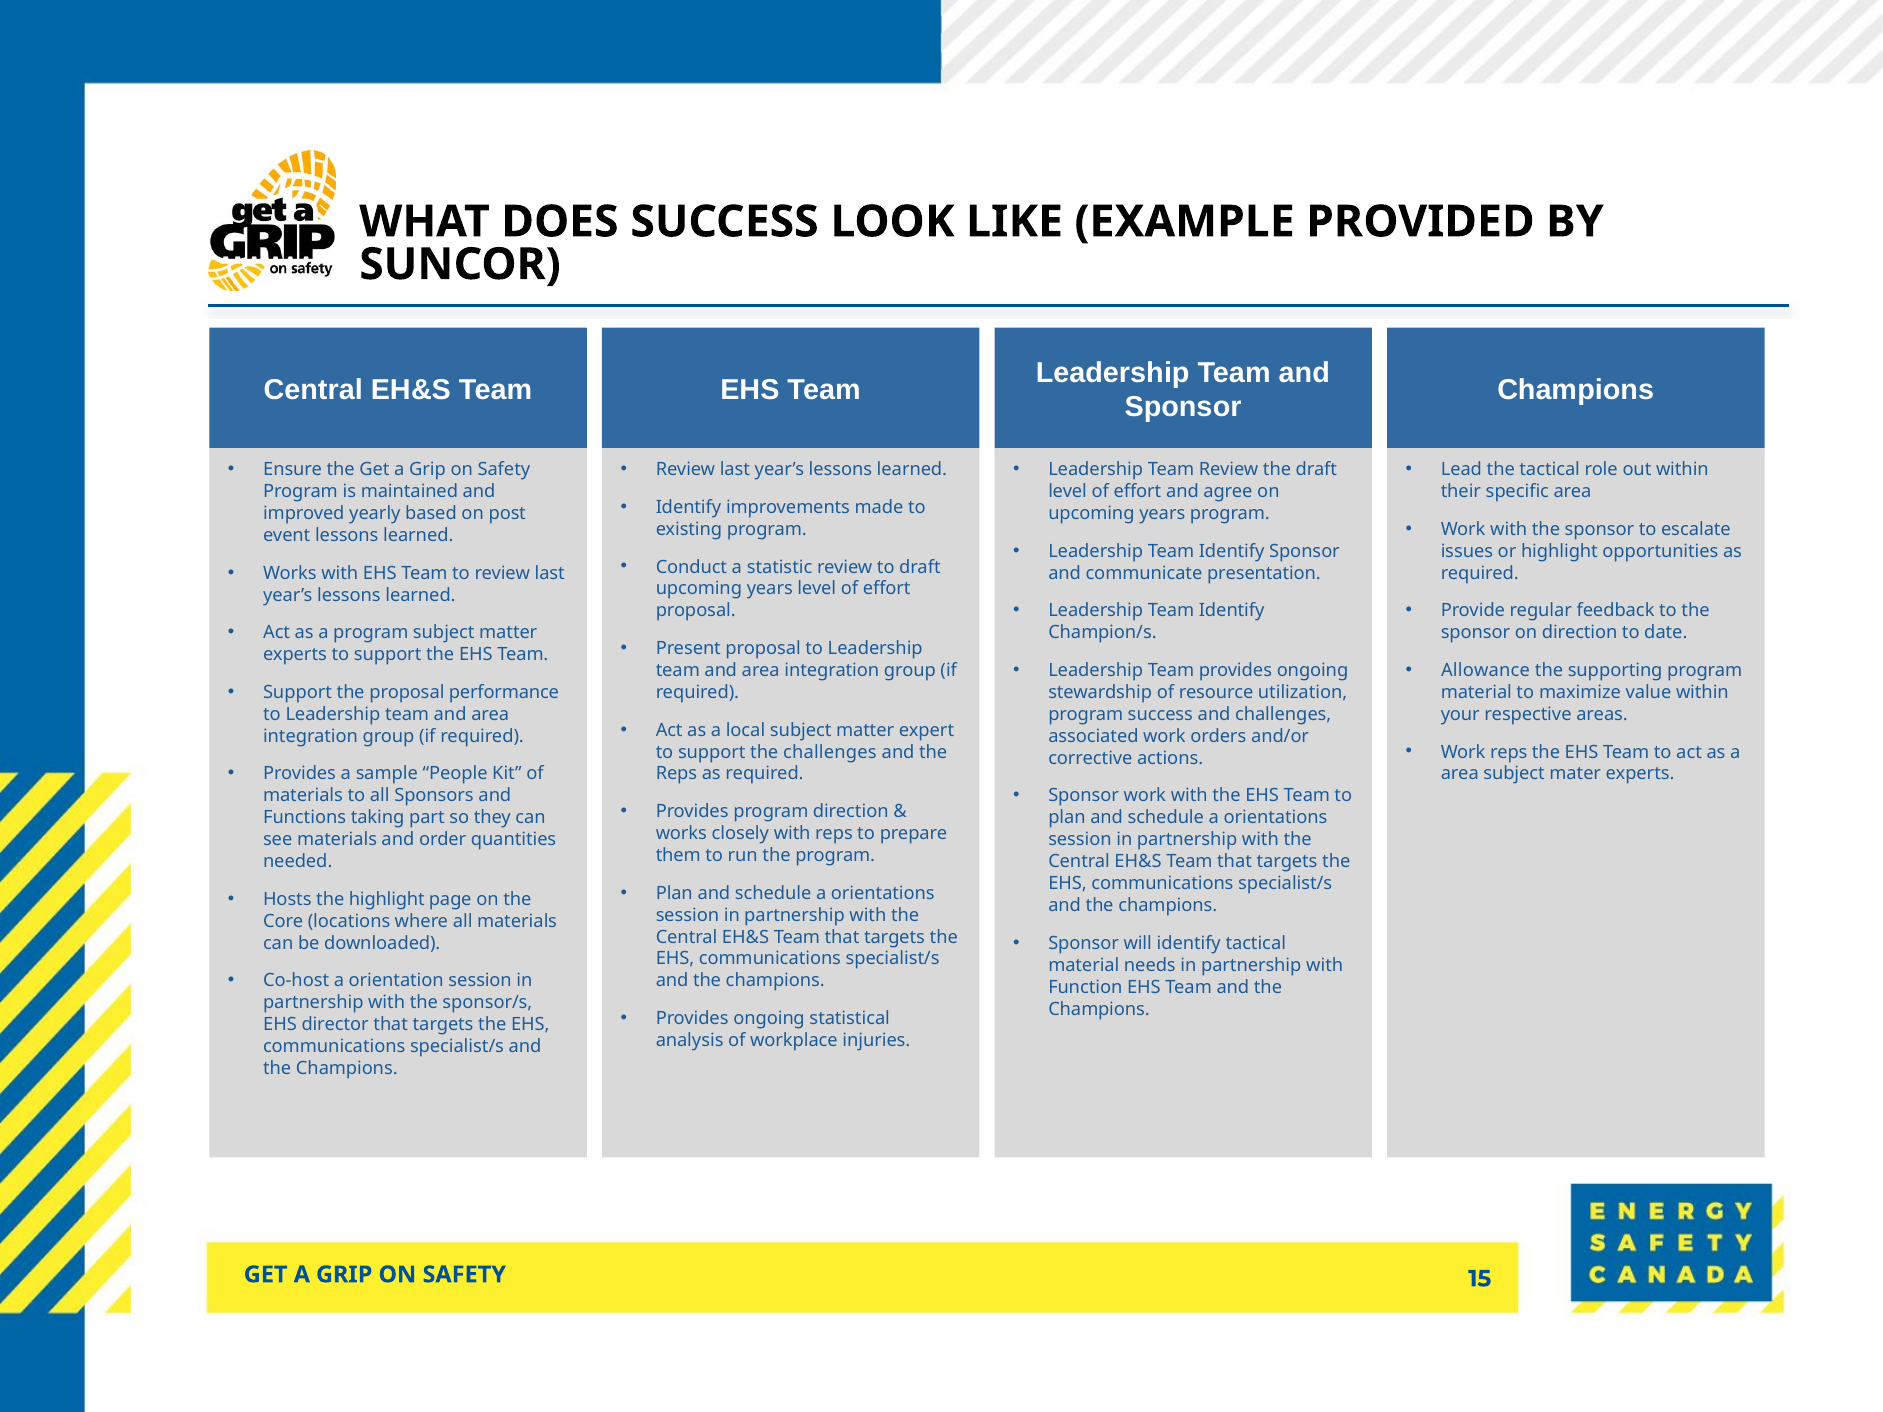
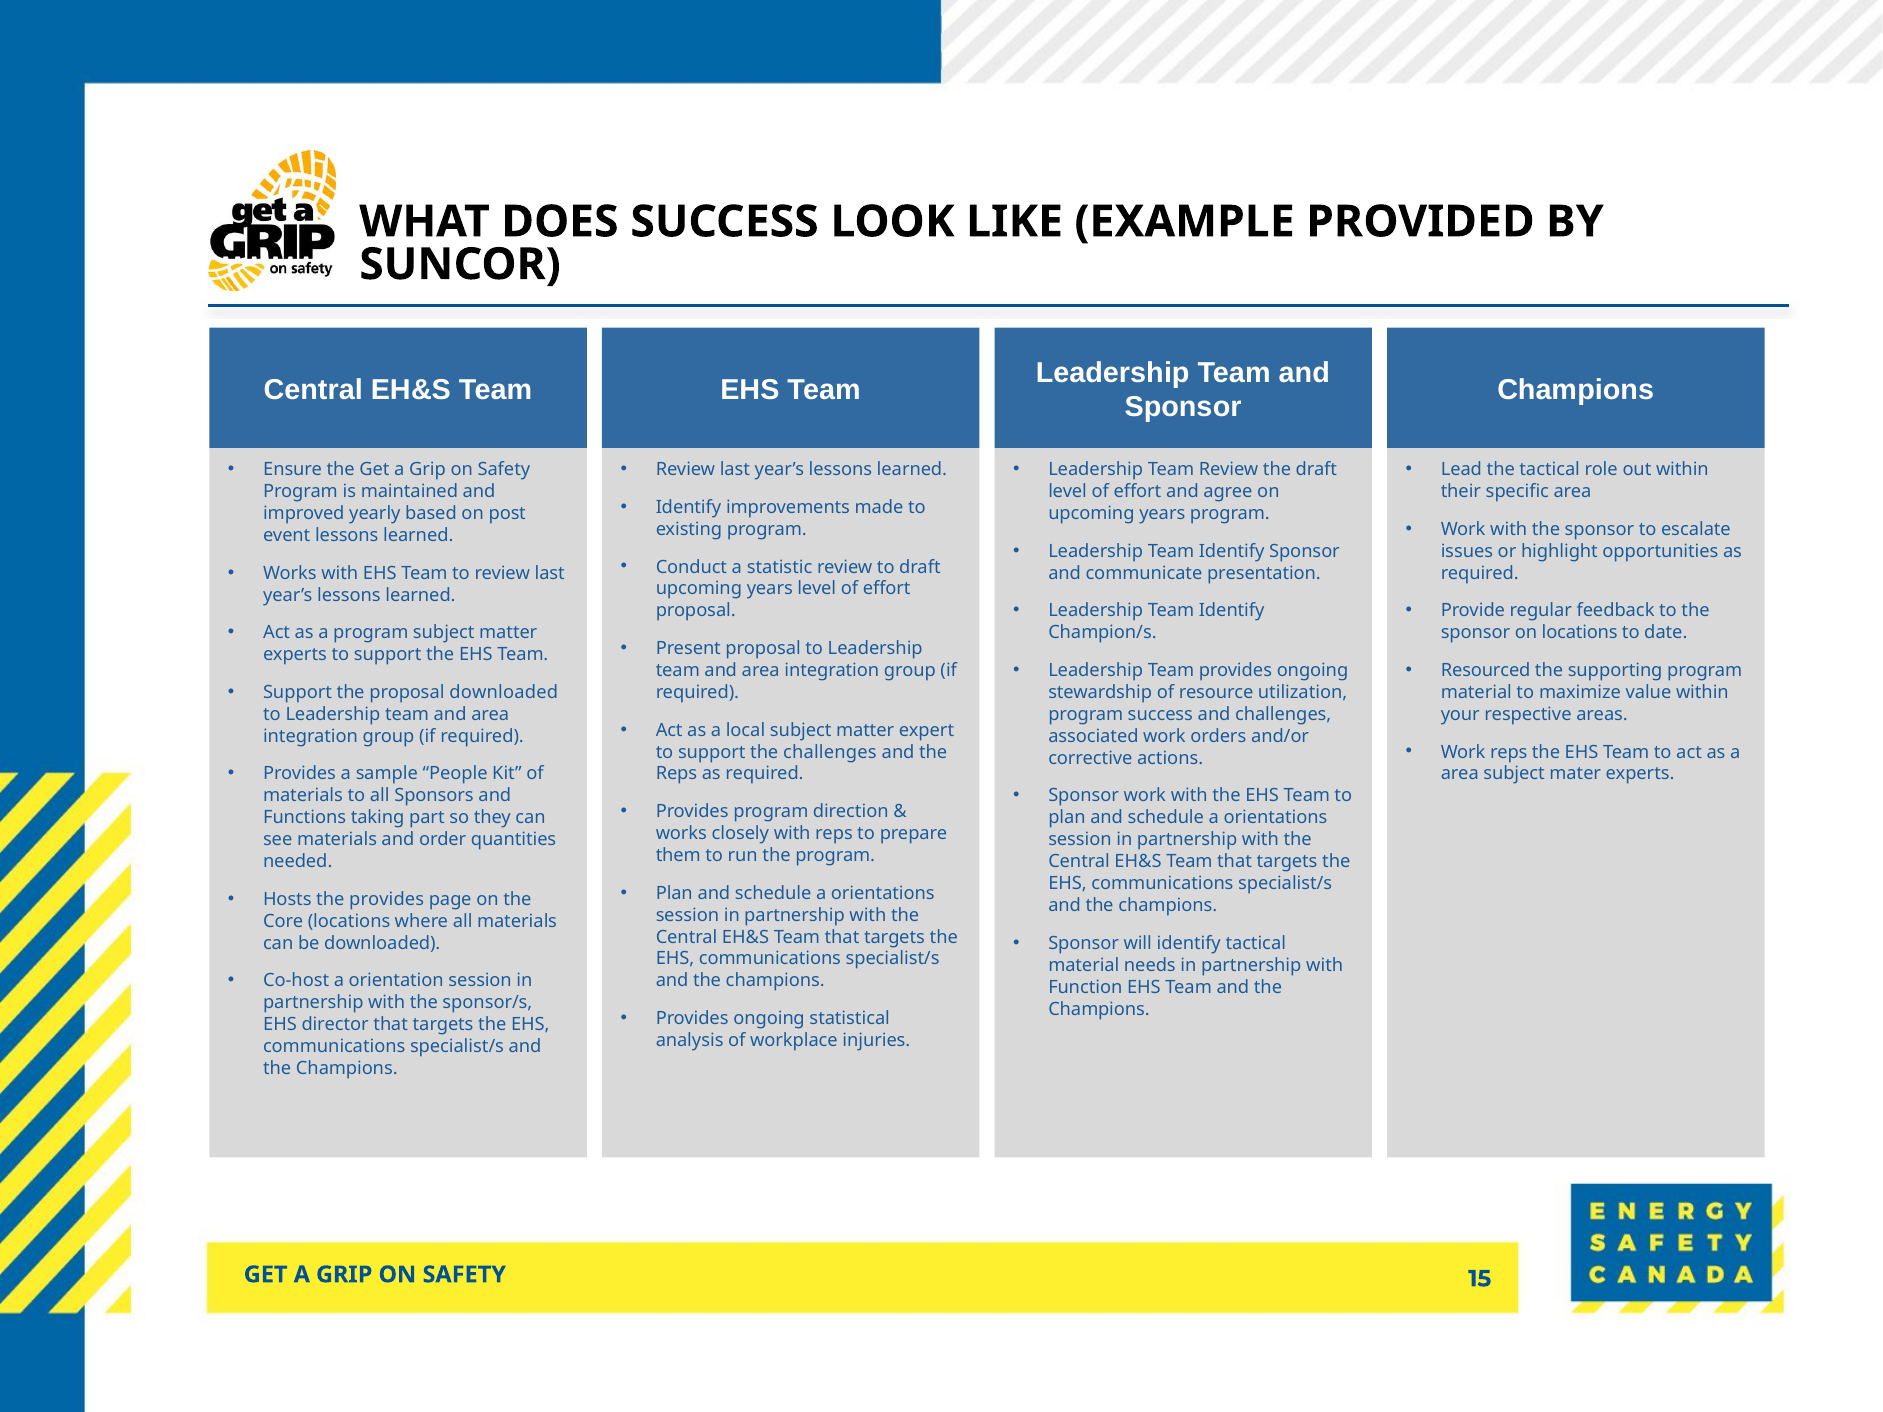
on direction: direction -> locations
Allowance: Allowance -> Resourced
proposal performance: performance -> downloaded
the highlight: highlight -> provides
